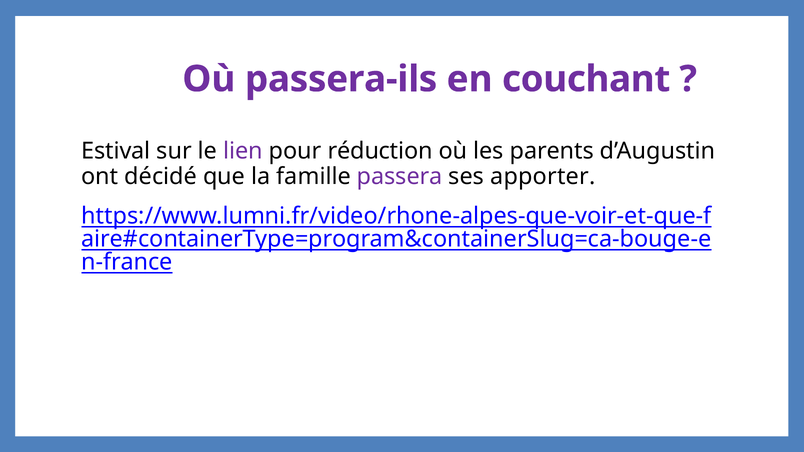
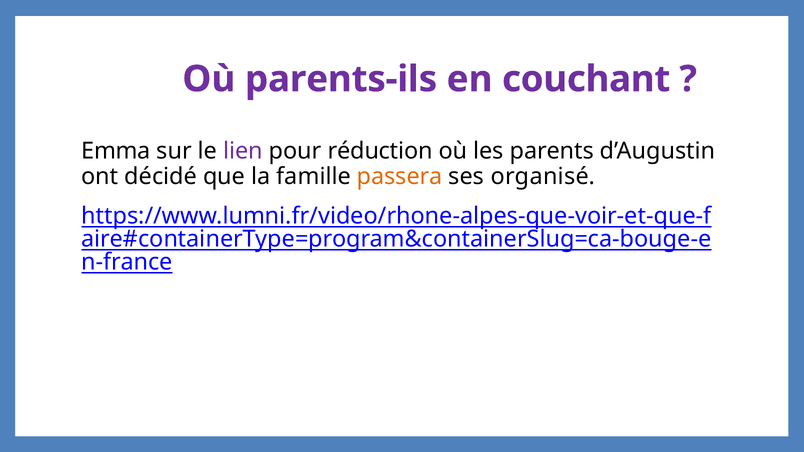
passera-ils: passera-ils -> parents-ils
Estival: Estival -> Emma
passera colour: purple -> orange
apporter: apporter -> organisé
